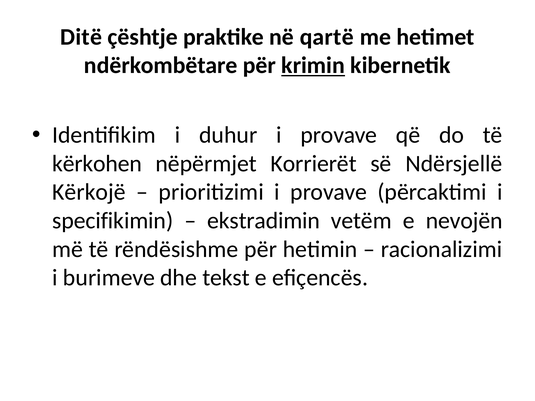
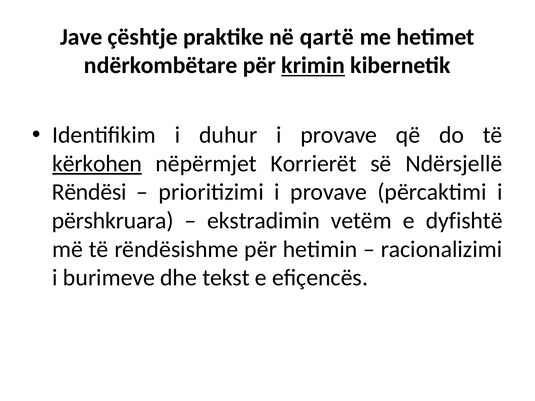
Ditë: Ditë -> Jave
kërkohen underline: none -> present
Kërkojë: Kërkojë -> Rëndësi
specifikimin: specifikimin -> përshkruara
nevojën: nevojën -> dyfishtë
